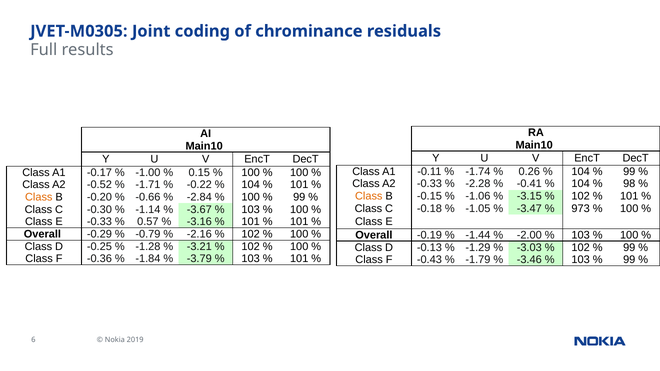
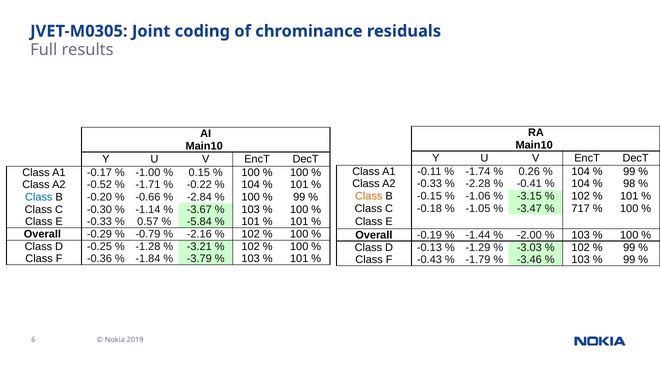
Class at (39, 197) colour: orange -> blue
973: 973 -> 717
-3.16: -3.16 -> -5.84
